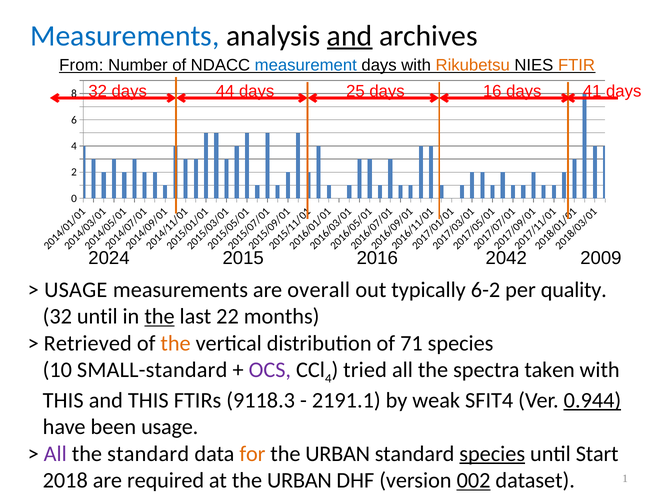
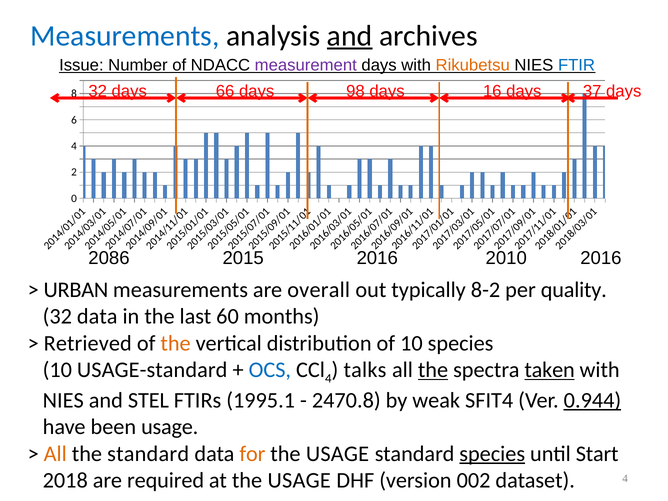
From: From -> Issue
measurement colour: blue -> purple
FTIR colour: orange -> blue
44: 44 -> 66
25: 25 -> 98
41: 41 -> 37
2024: 2024 -> 2086
2042: 2042 -> 2010
2009 at (601, 258): 2009 -> 2016
USAGE at (76, 290): USAGE -> URBAN
6-2: 6-2 -> 8-2
32 until: until -> data
the at (159, 316) underline: present -> none
22: 22 -> 60
of 71: 71 -> 10
SMALL-standard: SMALL-standard -> USAGE-standard
OCS colour: purple -> blue
tried: tried -> talks
the at (433, 370) underline: none -> present
taken underline: none -> present
THIS at (63, 400): THIS -> NIES
and THIS: THIS -> STEL
9118.3: 9118.3 -> 1995.1
2191.1: 2191.1 -> 2470.8
All at (55, 454) colour: purple -> orange
URBAN at (338, 454): URBAN -> USAGE
at the URBAN: URBAN -> USAGE
002 underline: present -> none
dataset 1: 1 -> 4
